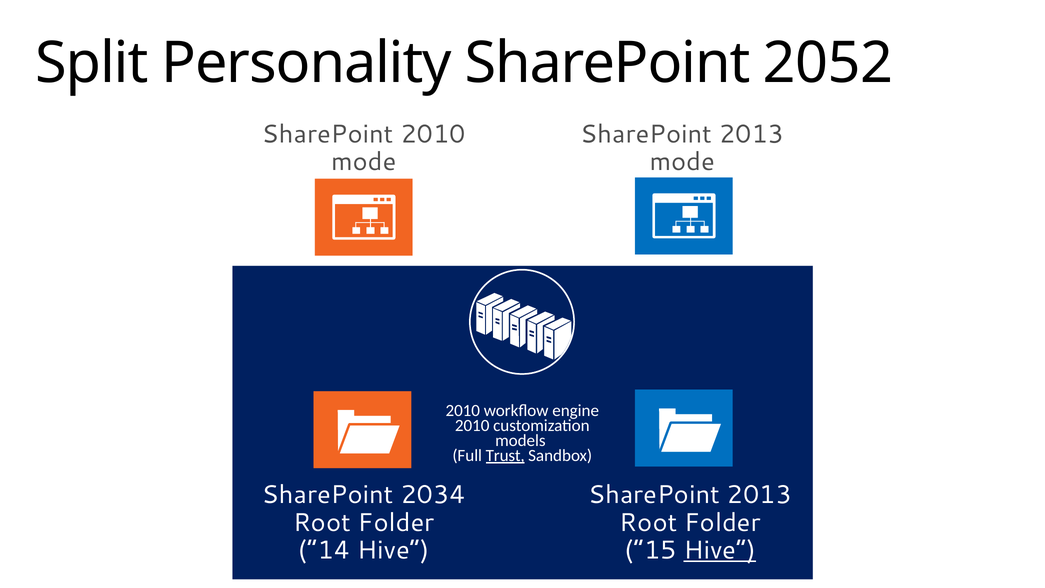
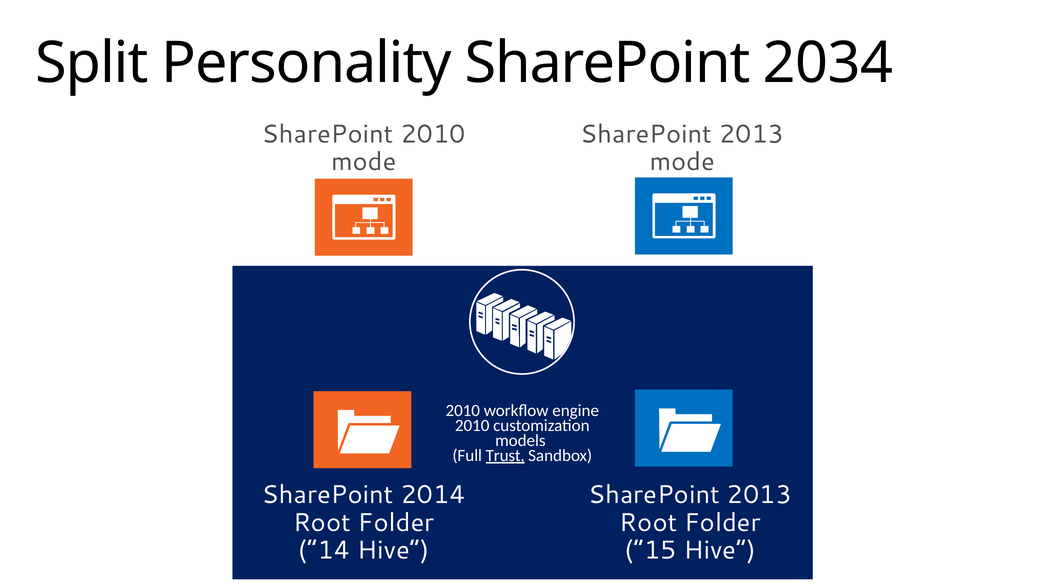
2052: 2052 -> 2034
2034: 2034 -> 2014
Hive at (720, 550) underline: present -> none
